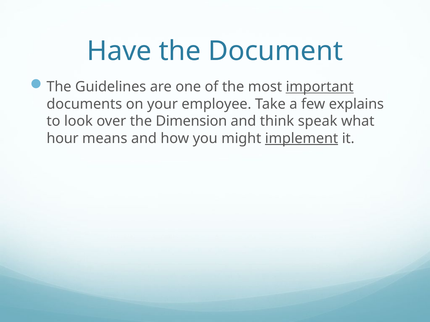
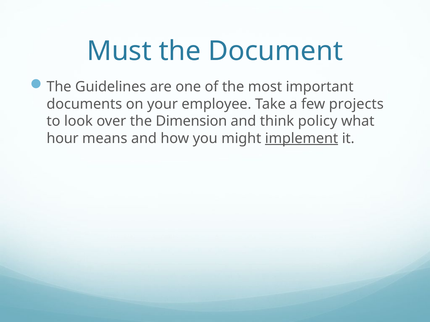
Have: Have -> Must
important underline: present -> none
explains: explains -> projects
speak: speak -> policy
